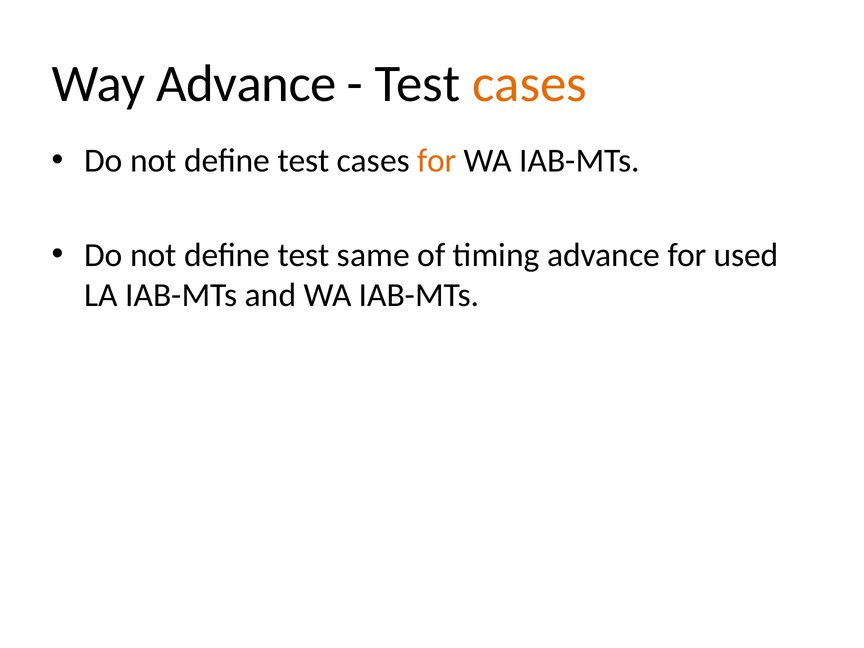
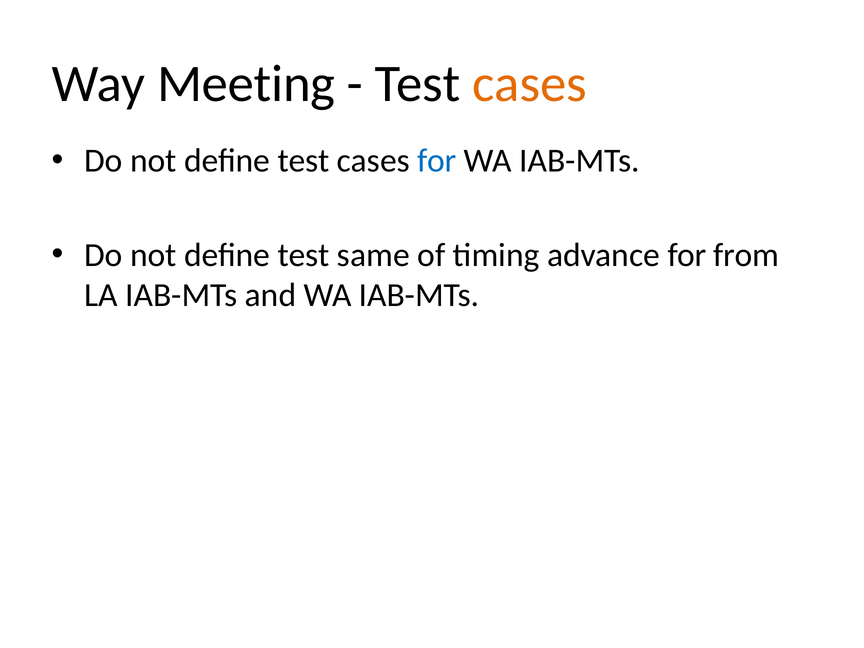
Way Advance: Advance -> Meeting
for at (437, 161) colour: orange -> blue
used: used -> from
